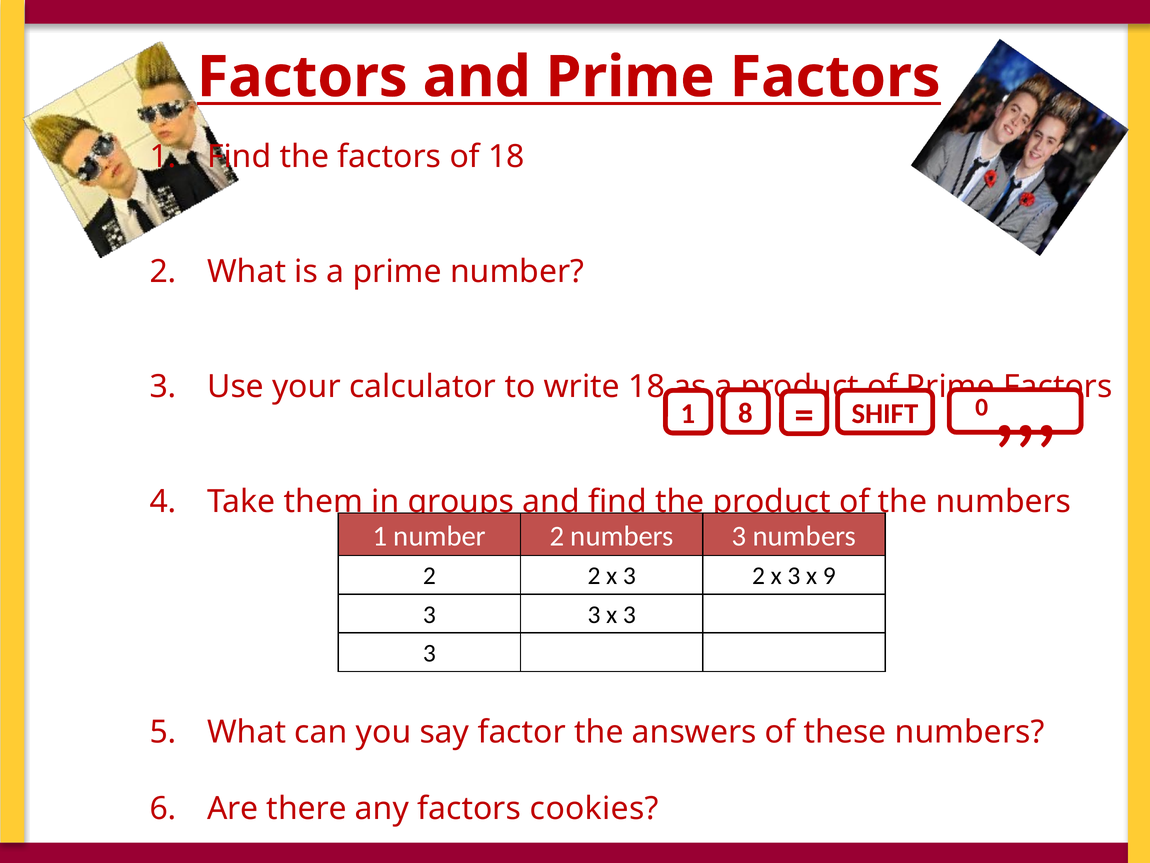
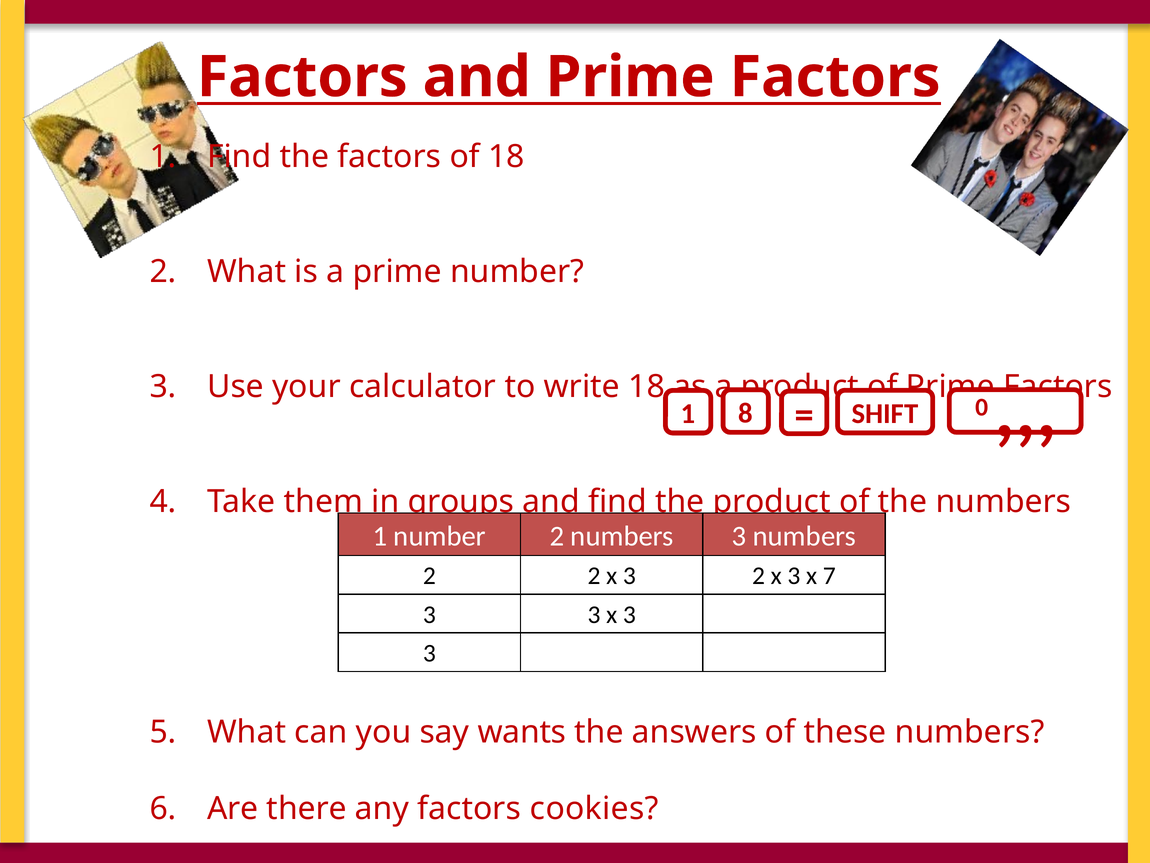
9: 9 -> 7
factor: factor -> wants
